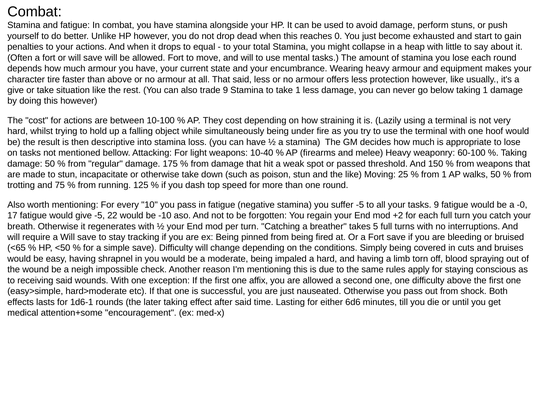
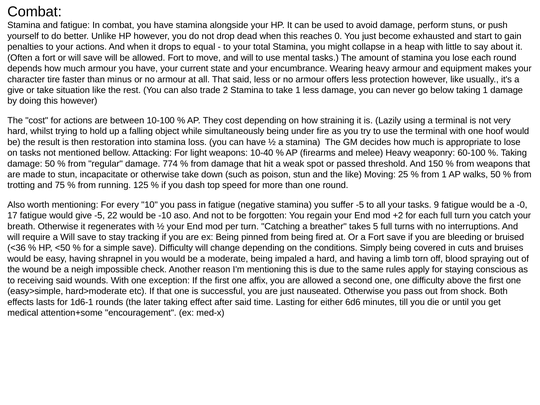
than above: above -> minus
trade 9: 9 -> 2
descriptive: descriptive -> restoration
175: 175 -> 774
<65: <65 -> <36
